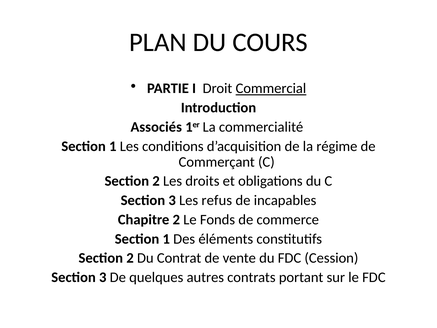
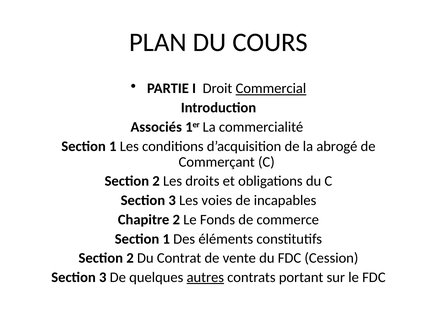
régime: régime -> abrogé
refus: refus -> voies
autres underline: none -> present
